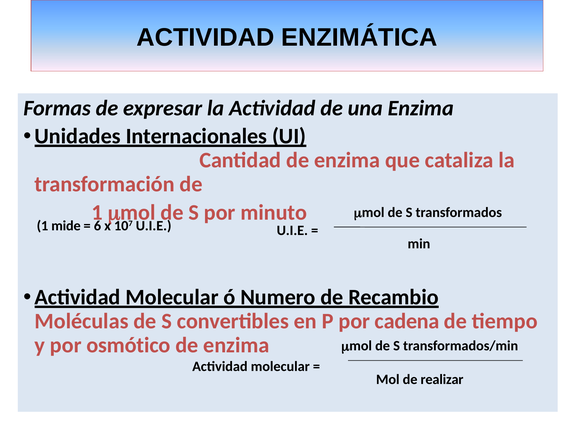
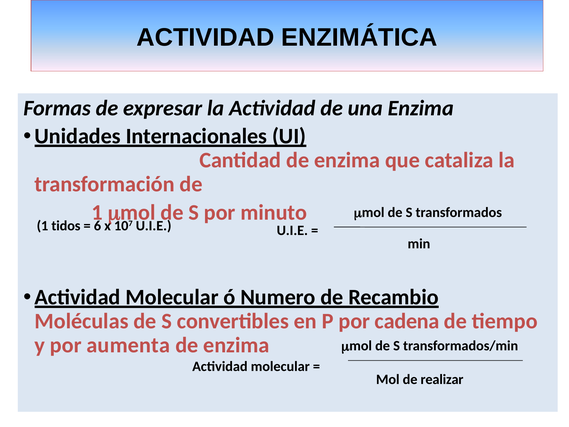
mide: mide -> tidos
osmótico: osmótico -> aumenta
